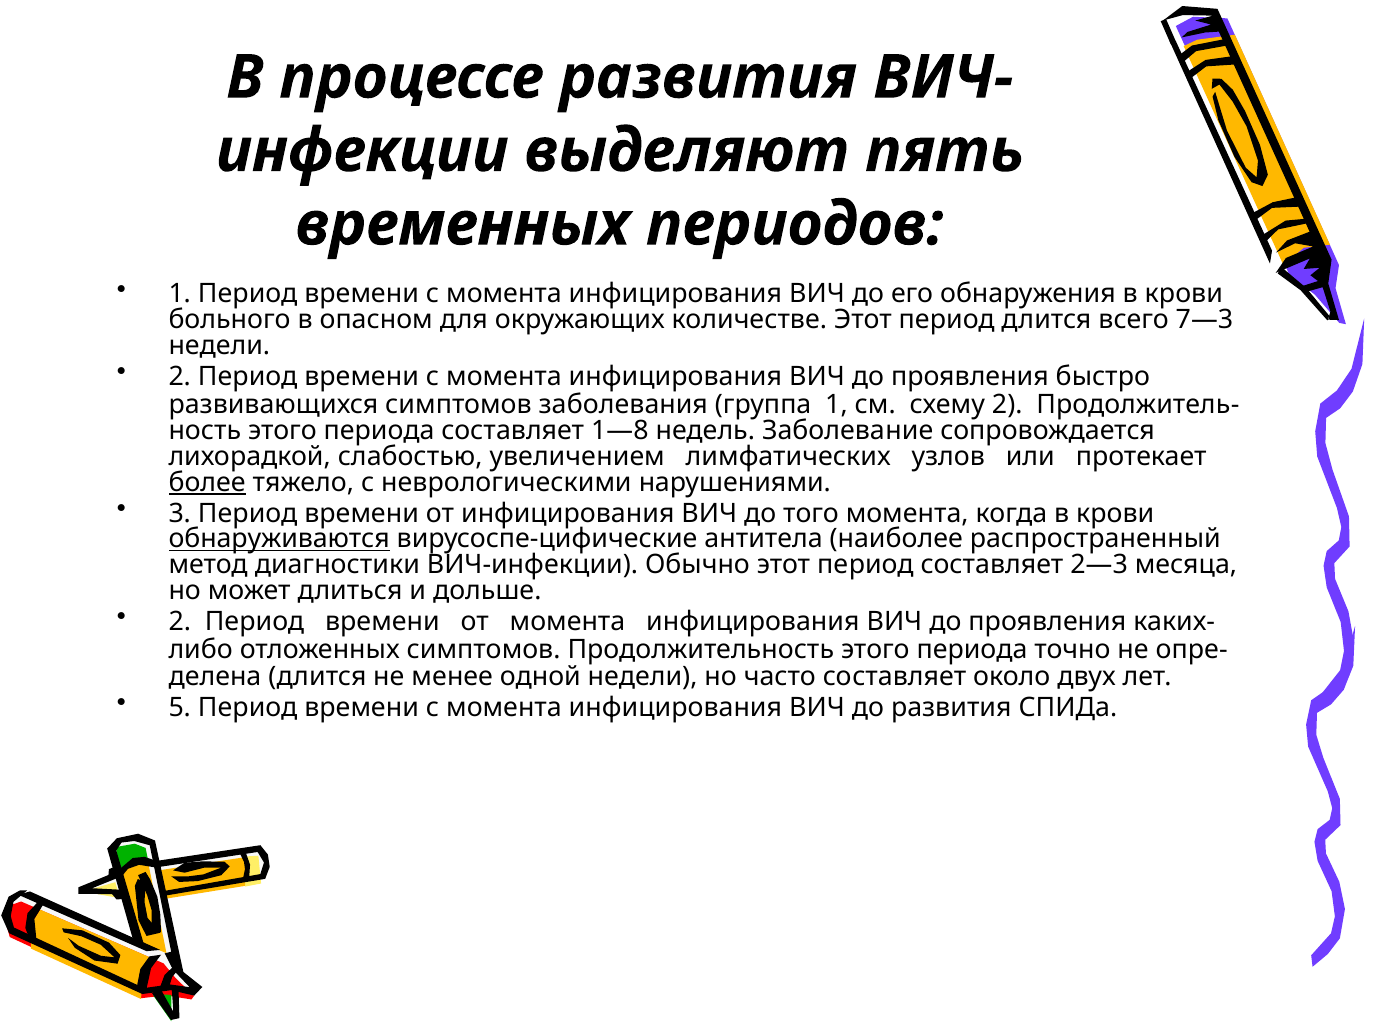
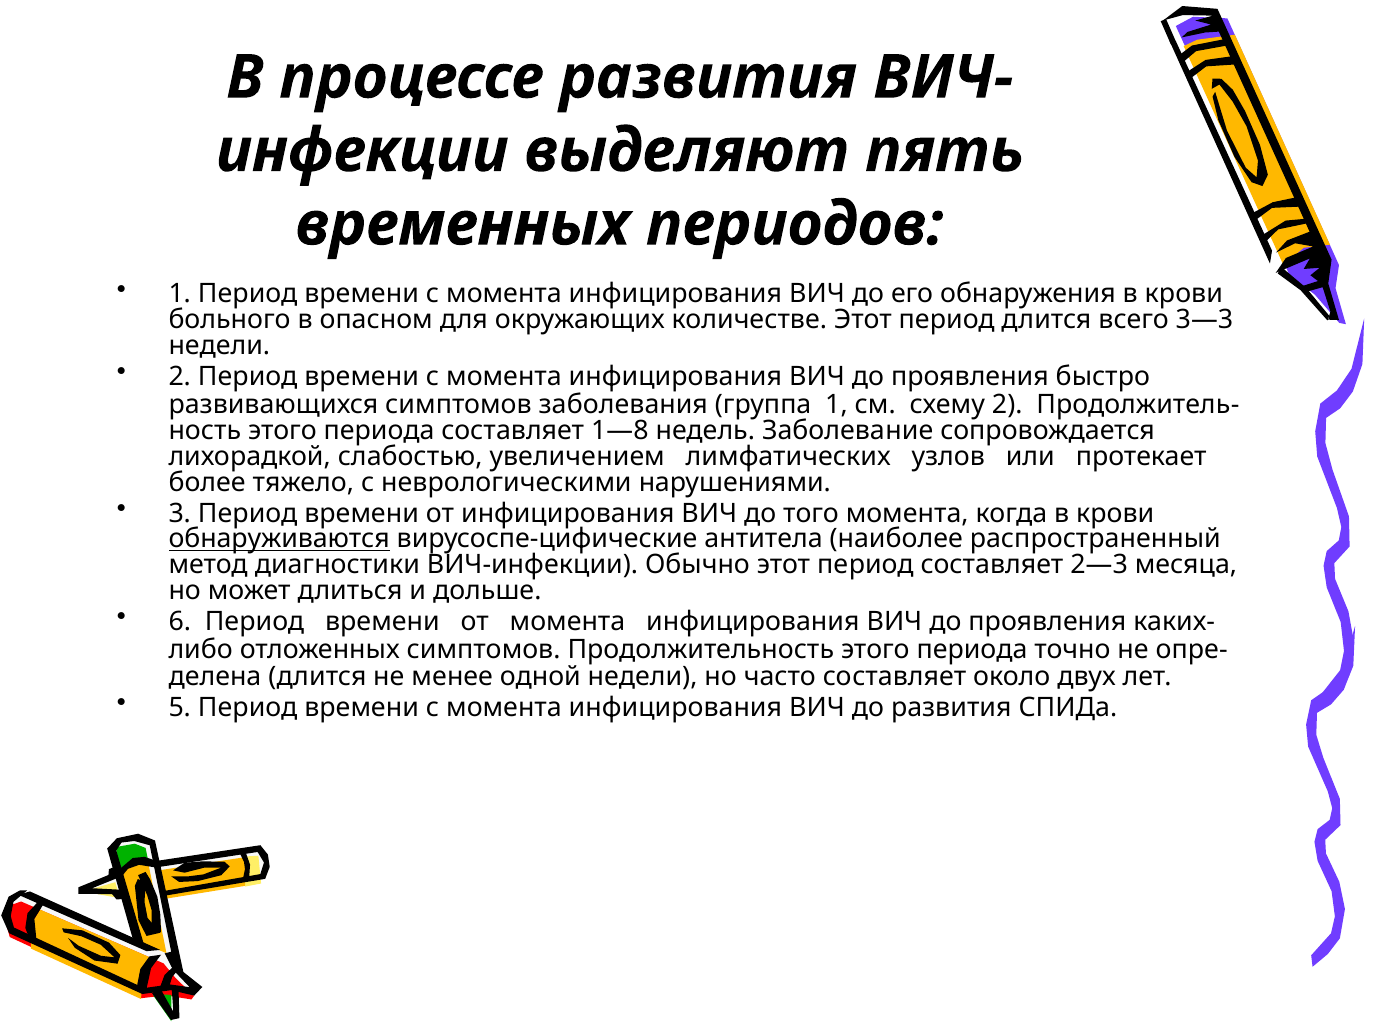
7—3: 7—3 -> 3—3
более underline: present -> none
2 at (180, 622): 2 -> 6
